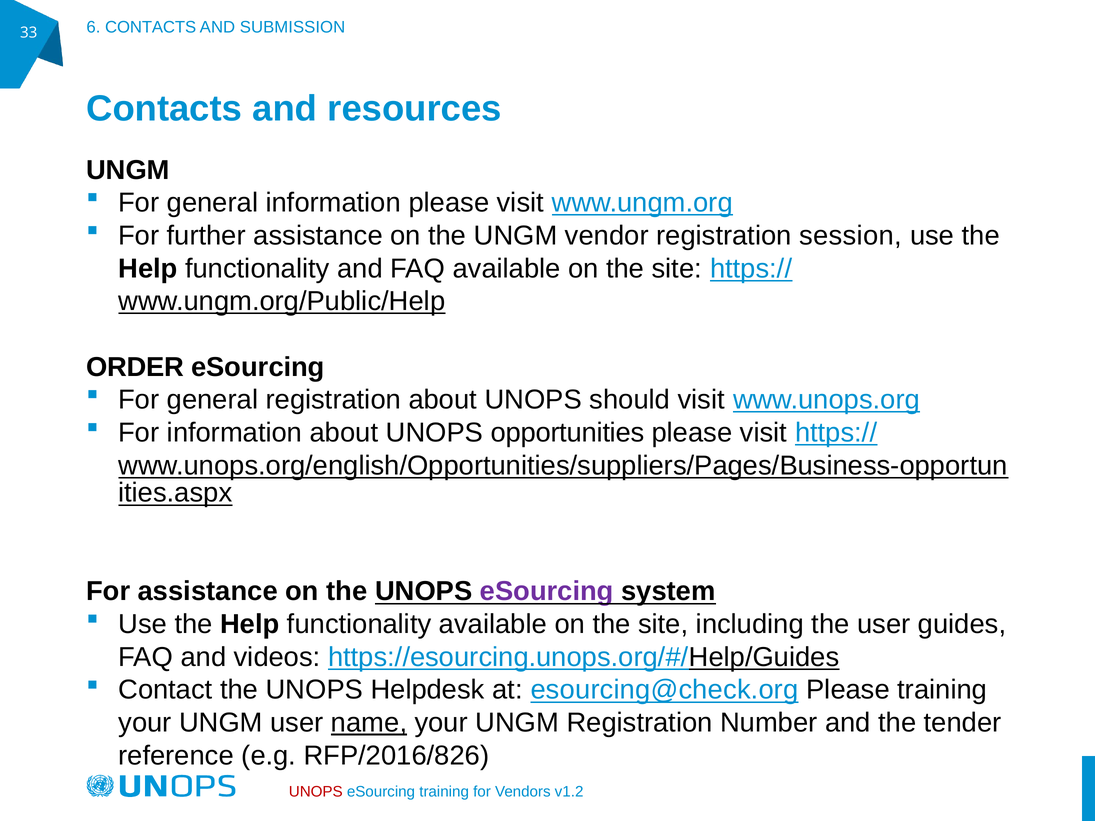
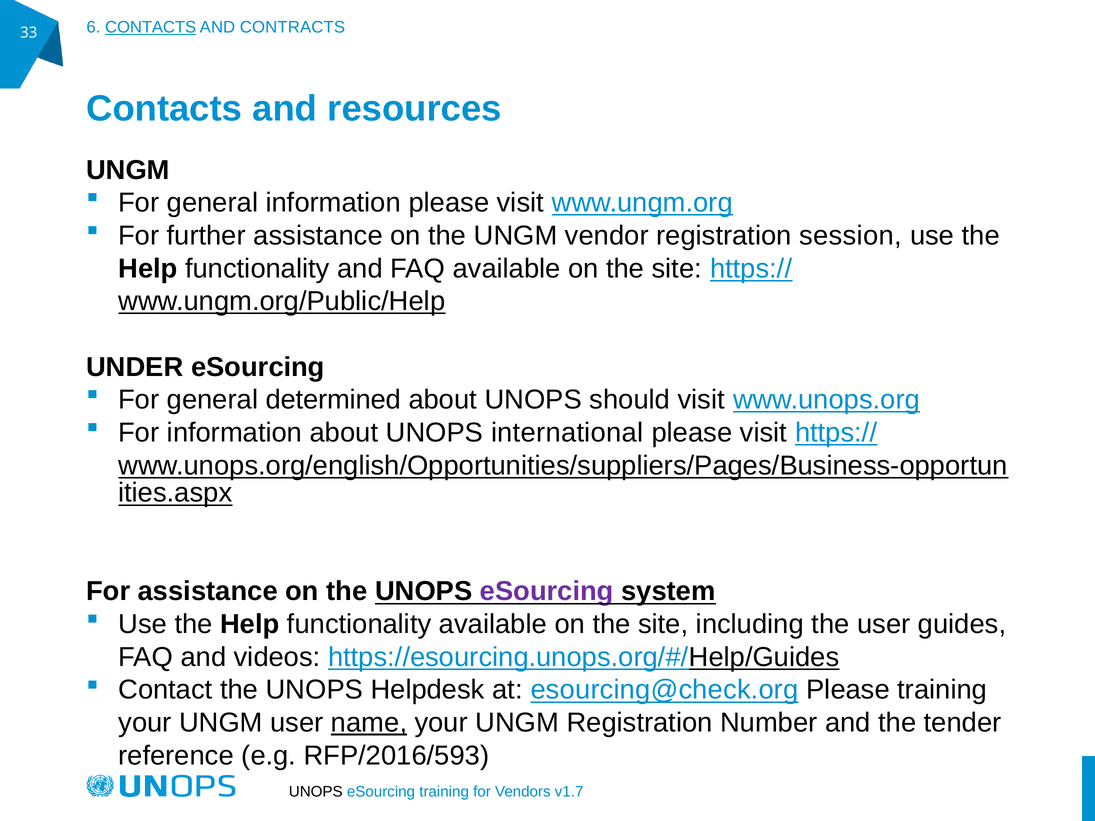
CONTACTS at (151, 27) underline: none -> present
SUBMISSION: SUBMISSION -> CONTRACTS
ORDER: ORDER -> UNDER
general registration: registration -> determined
opportunities: opportunities -> international
RFP/2016/826: RFP/2016/826 -> RFP/2016/593
UNOPS at (316, 792) colour: red -> black
v1.2: v1.2 -> v1.7
